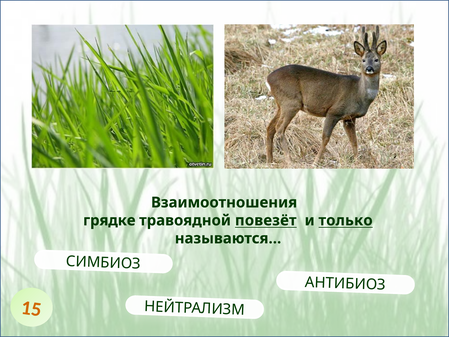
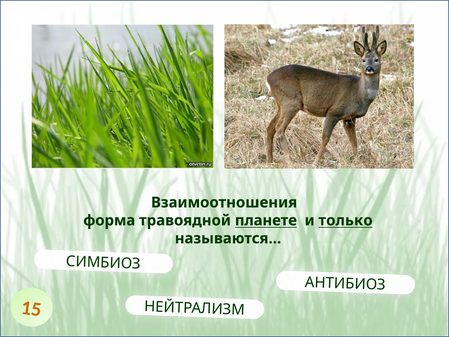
грядке: грядке -> форма
повезёт: повезёт -> планете
